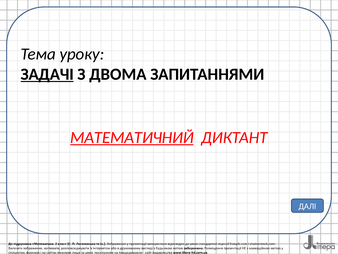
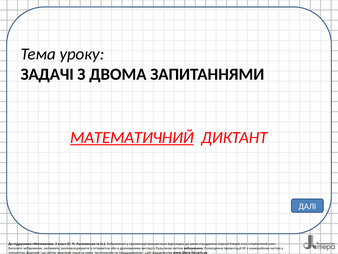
ЗАДАЧІ underline: present -> none
